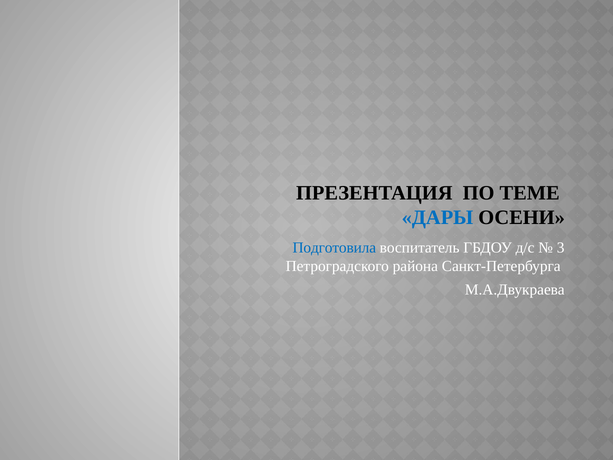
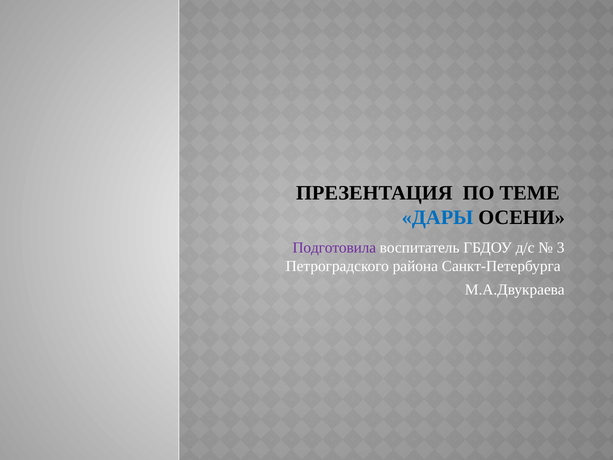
Подготовила colour: blue -> purple
